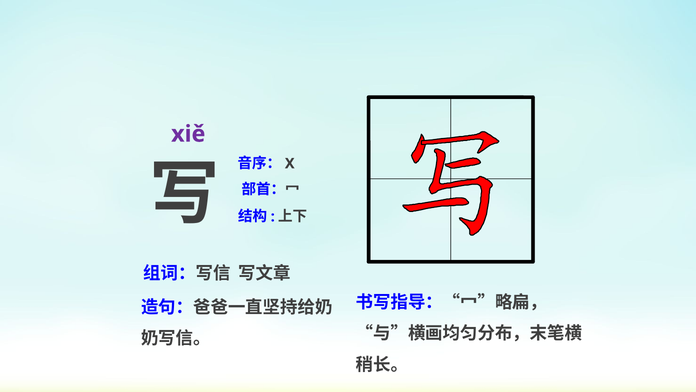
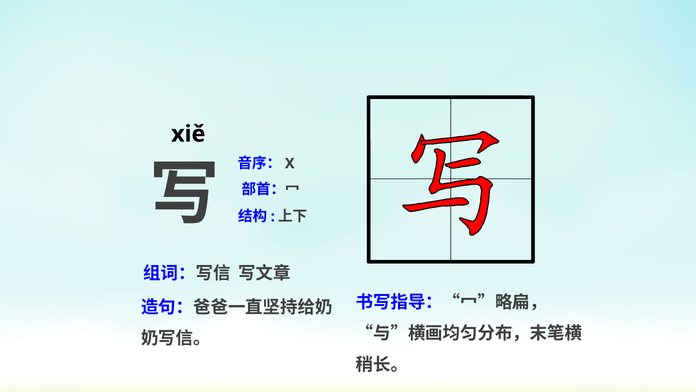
xiě colour: purple -> black
